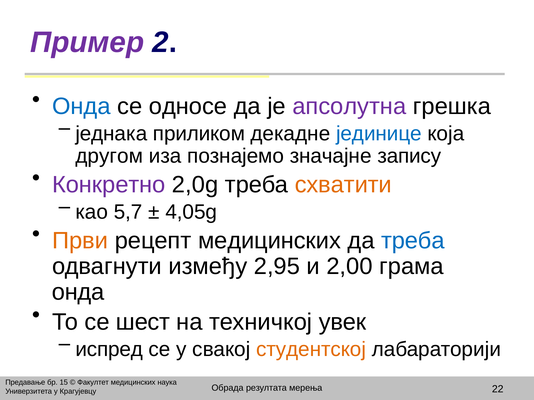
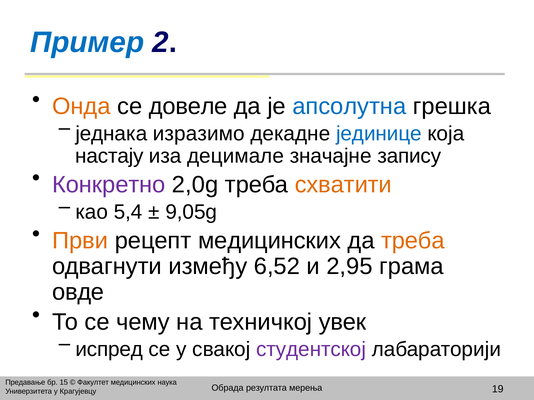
Пример colour: purple -> blue
Онда at (81, 106) colour: blue -> orange
односе: односе -> довеле
апсолутна colour: purple -> blue
приликом: приликом -> изразимо
другом: другом -> настају
познајемо: познајемо -> децимале
5,7: 5,7 -> 5,4
4,05g: 4,05g -> 9,05g
треба at (413, 241) colour: blue -> orange
2,95: 2,95 -> 6,52
2,00: 2,00 -> 2,95
онда at (78, 292): онда -> овде
шест: шест -> чему
студентској colour: orange -> purple
22: 22 -> 19
